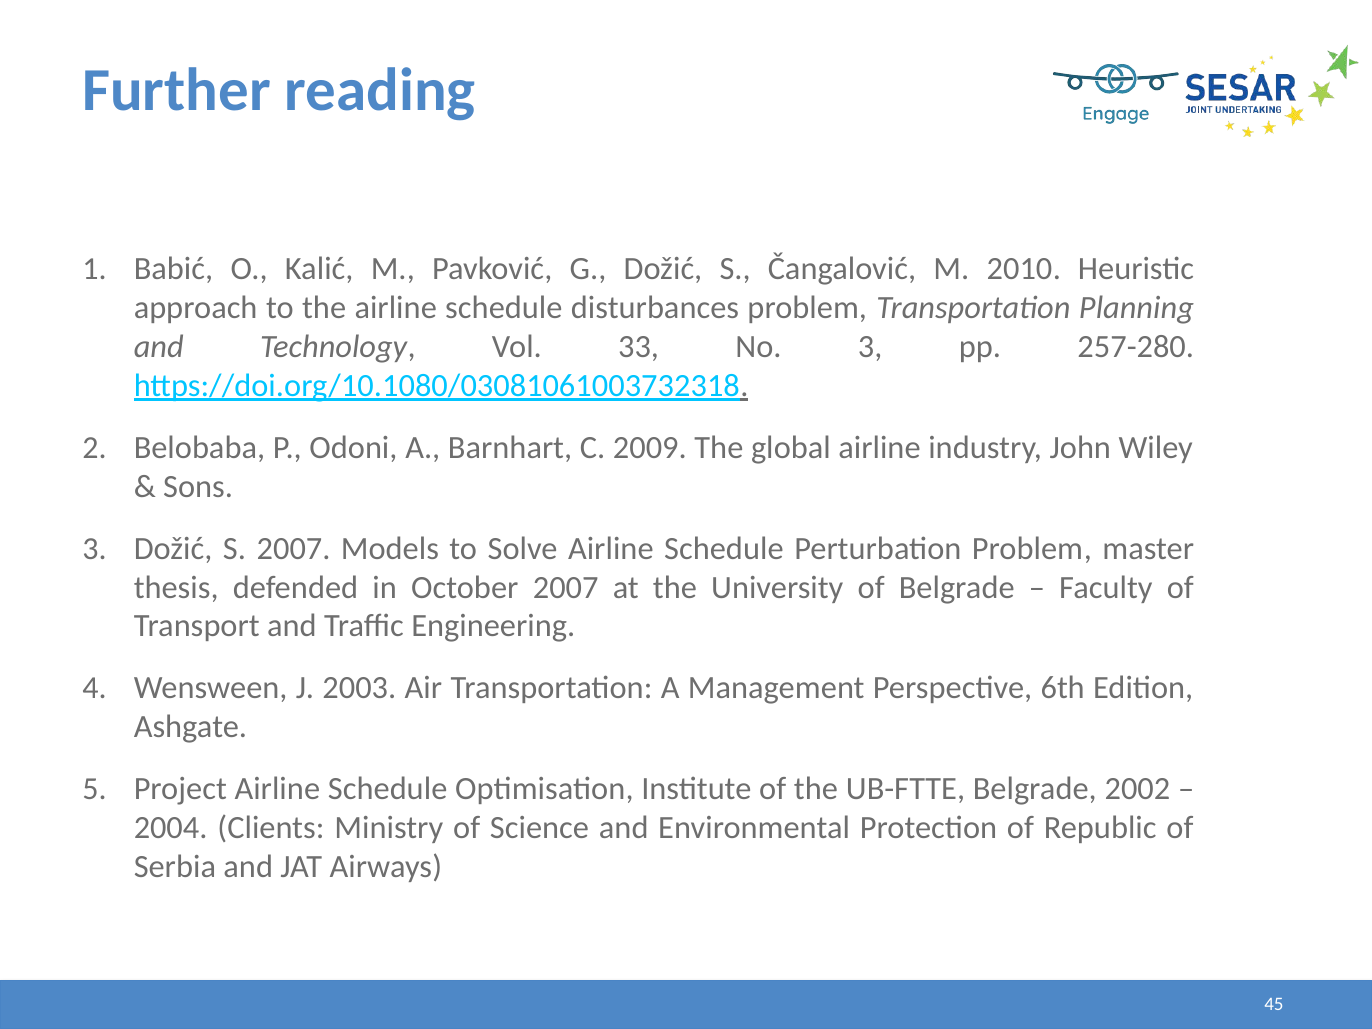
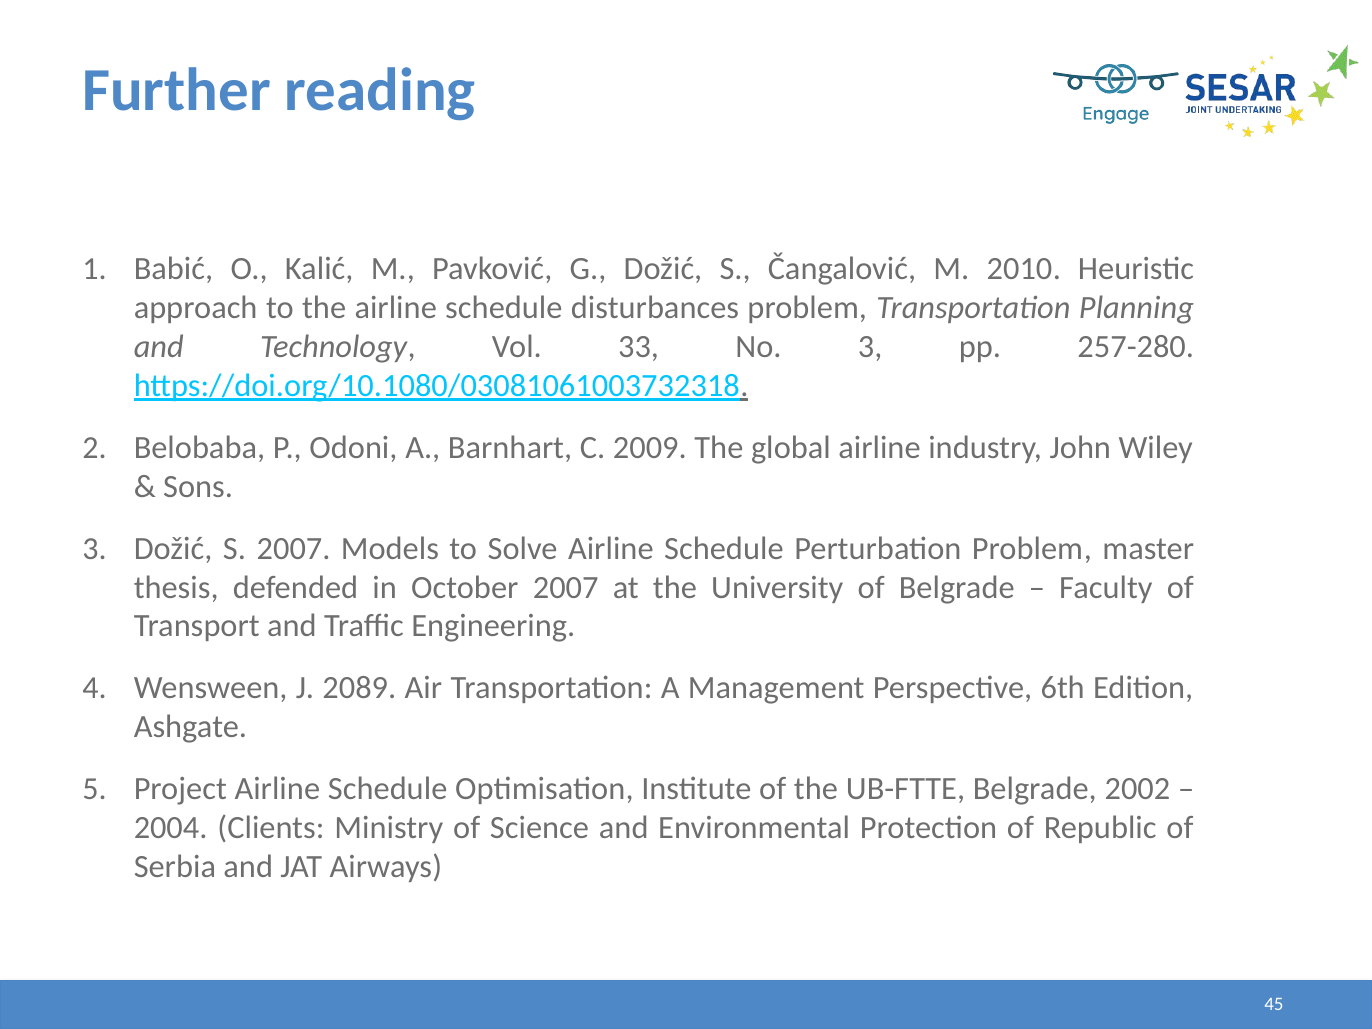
2003: 2003 -> 2089
